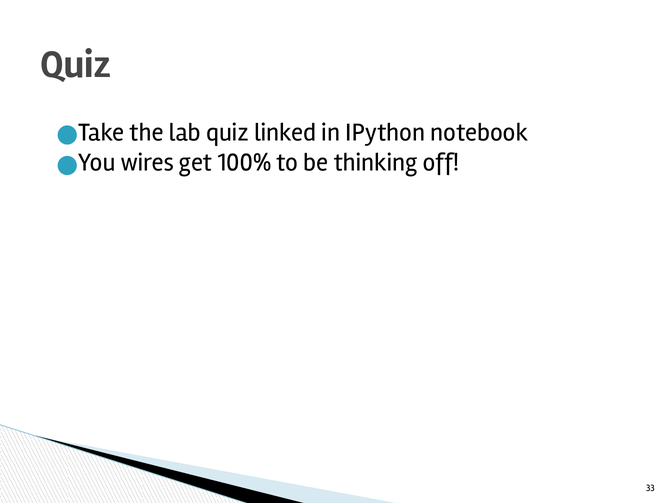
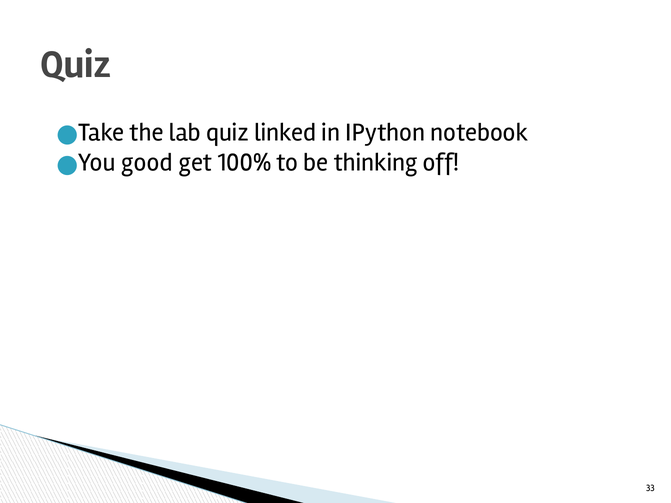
wires: wires -> good
